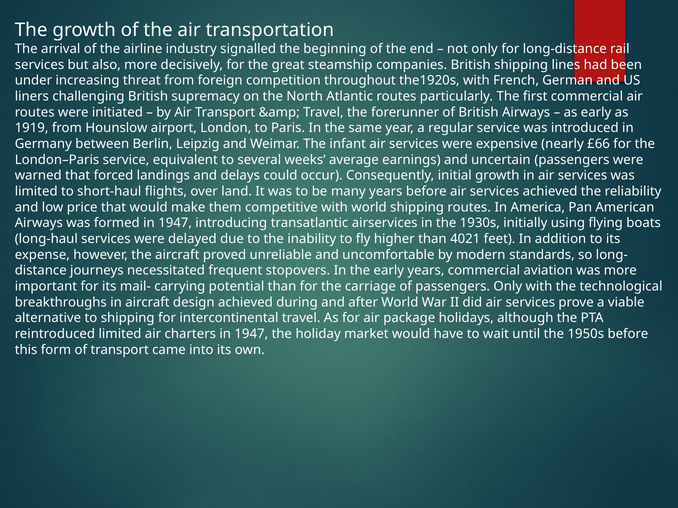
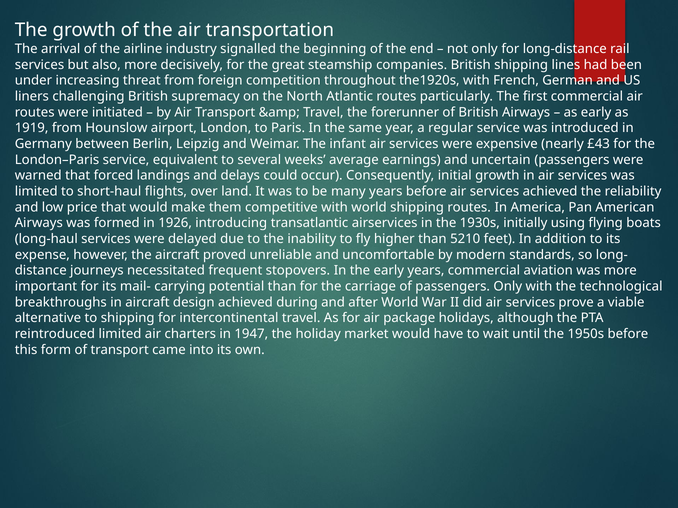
£66: £66 -> £43
formed in 1947: 1947 -> 1926
4021: 4021 -> 5210
